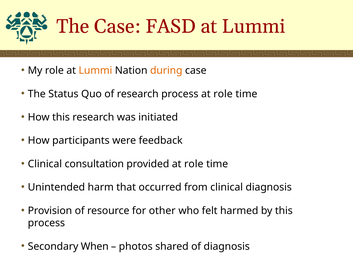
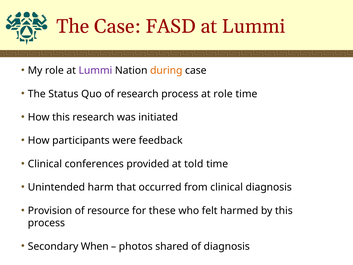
Lummi at (95, 70) colour: orange -> purple
consultation: consultation -> conferences
provided at role: role -> told
other: other -> these
